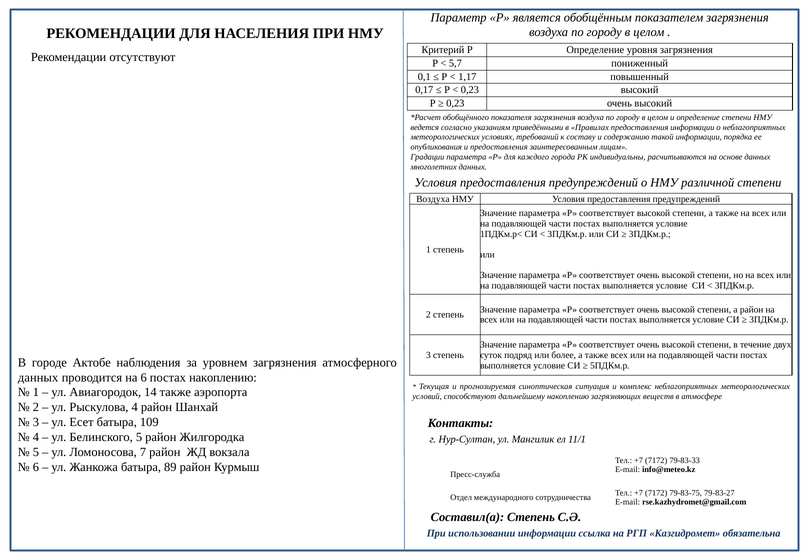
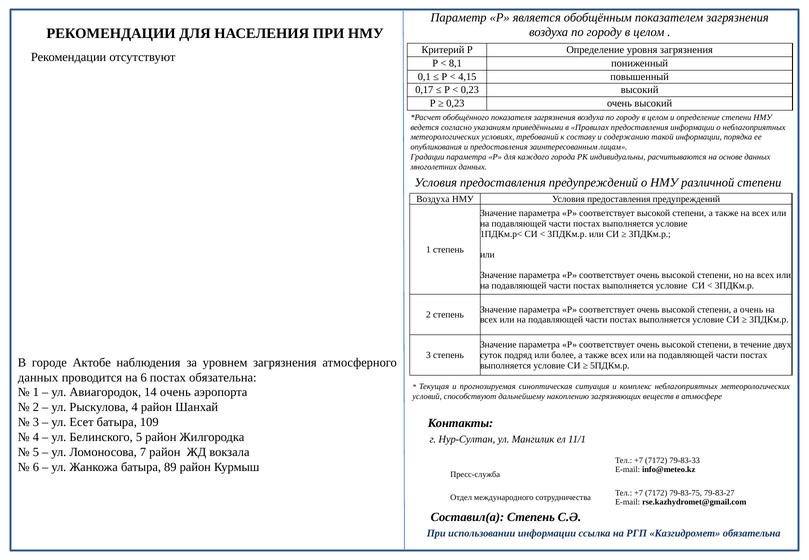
5,7: 5,7 -> 8,1
1,17: 1,17 -> 4,15
а район: район -> очень
постах накоплению: накоплению -> обязательна
14 также: также -> очень
